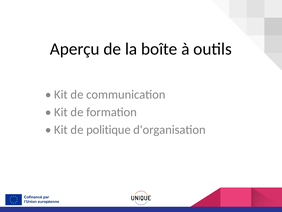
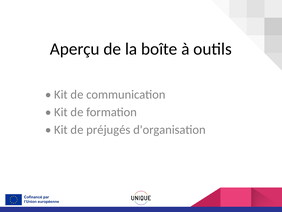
politique: politique -> préjugés
